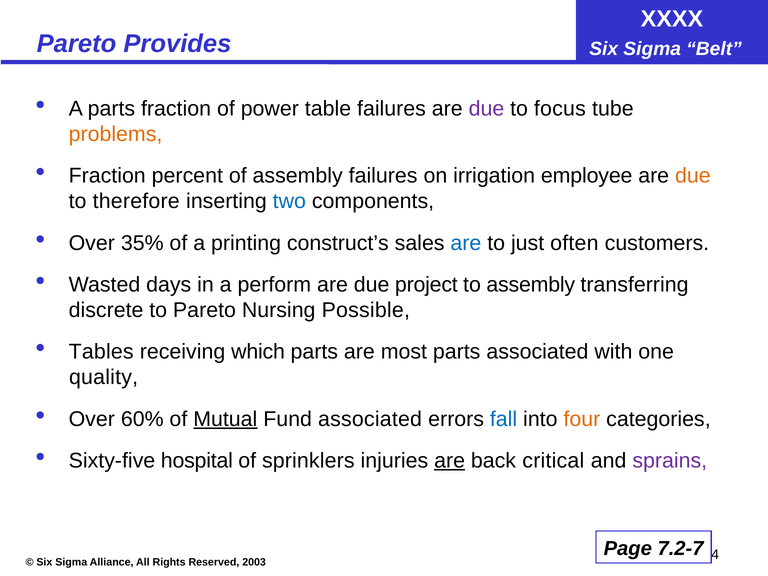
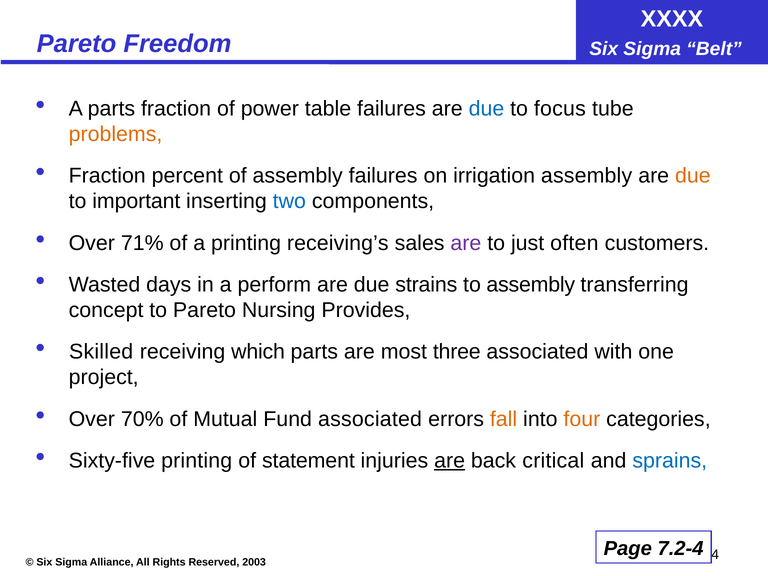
Provides: Provides -> Freedom
due at (486, 109) colour: purple -> blue
irrigation employee: employee -> assembly
therefore: therefore -> important
35%: 35% -> 71%
construct’s: construct’s -> receiving’s
are at (466, 243) colour: blue -> purple
project: project -> strains
discrete: discrete -> concept
Possible: Possible -> Provides
Tables: Tables -> Skilled
most parts: parts -> three
quality: quality -> project
60%: 60% -> 70%
Mutual underline: present -> none
fall colour: blue -> orange
Sixty-five hospital: hospital -> printing
sprinklers: sprinklers -> statement
sprains colour: purple -> blue
7.2-7: 7.2-7 -> 7.2-4
